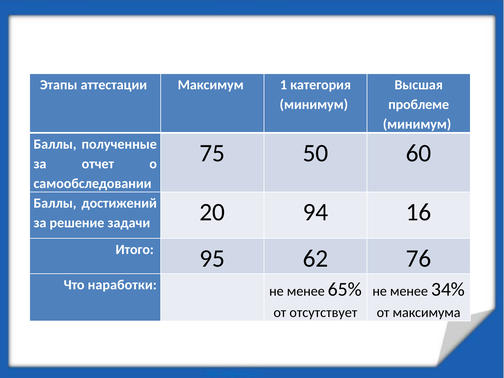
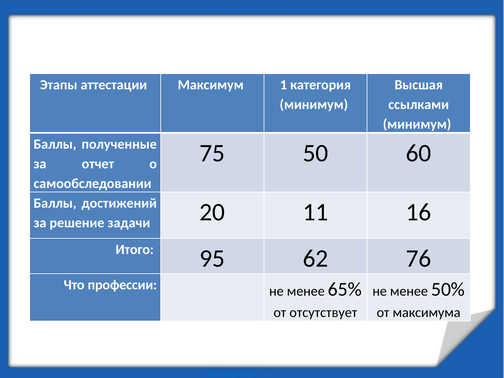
проблеме: проблеме -> ссылками
94: 94 -> 11
наработки: наработки -> профессии
34%: 34% -> 50%
